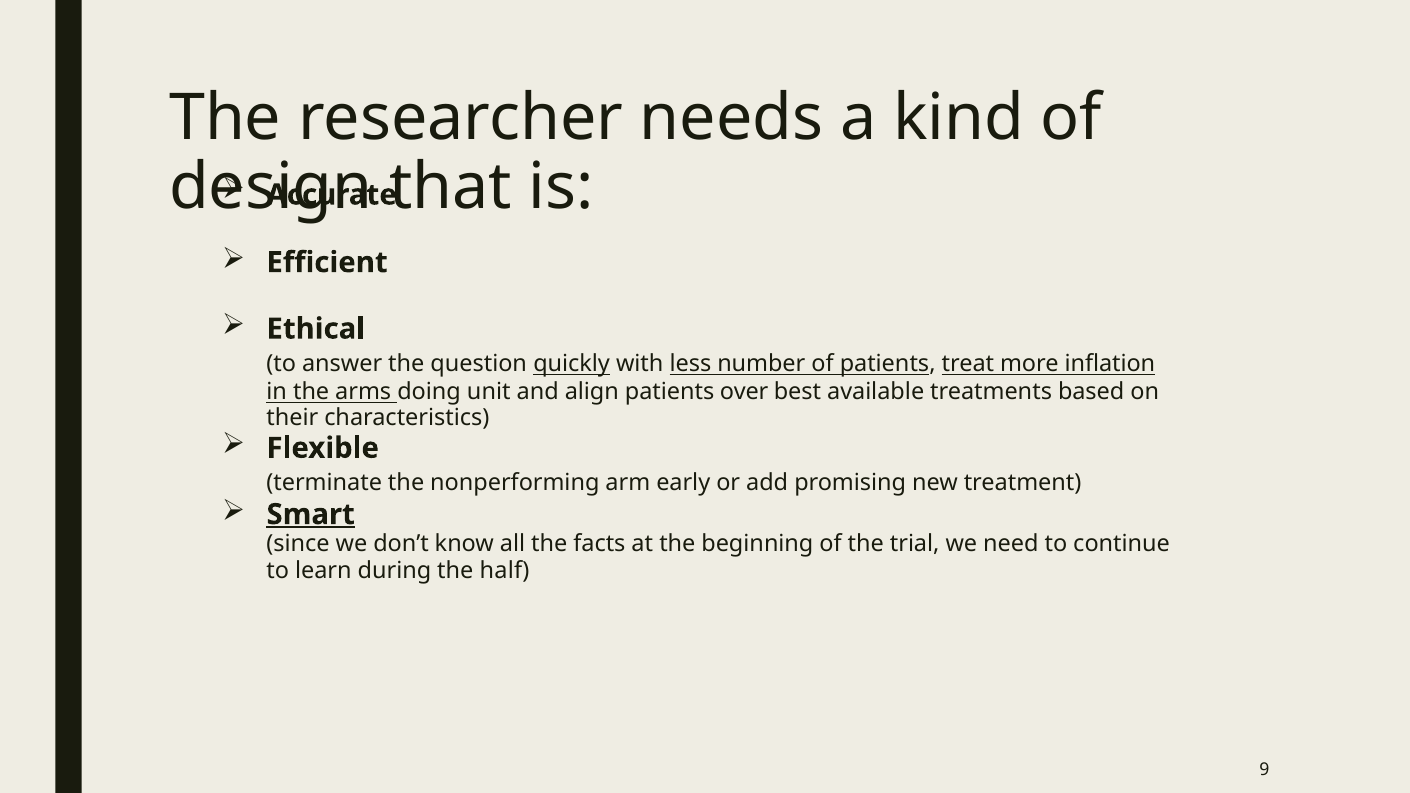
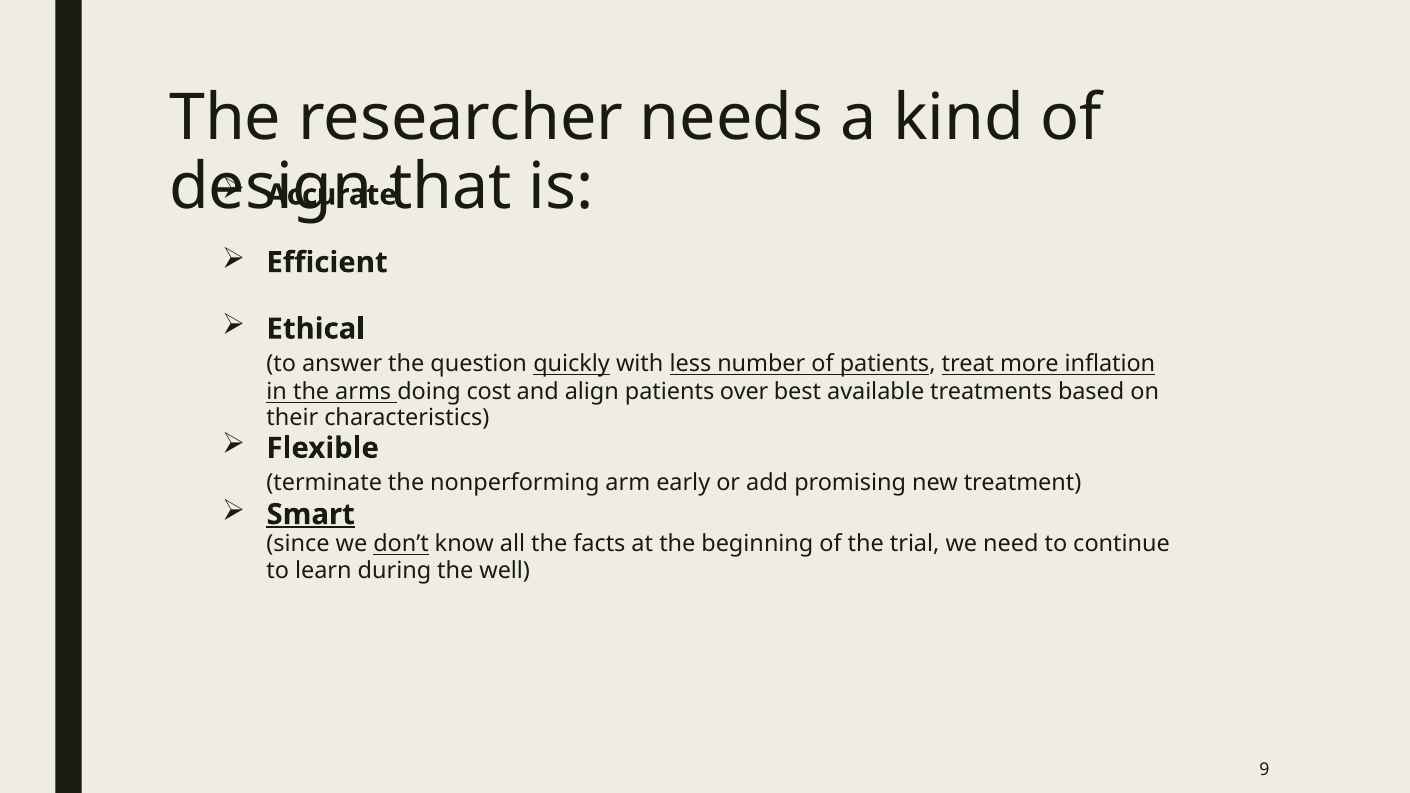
unit: unit -> cost
don’t underline: none -> present
half: half -> well
